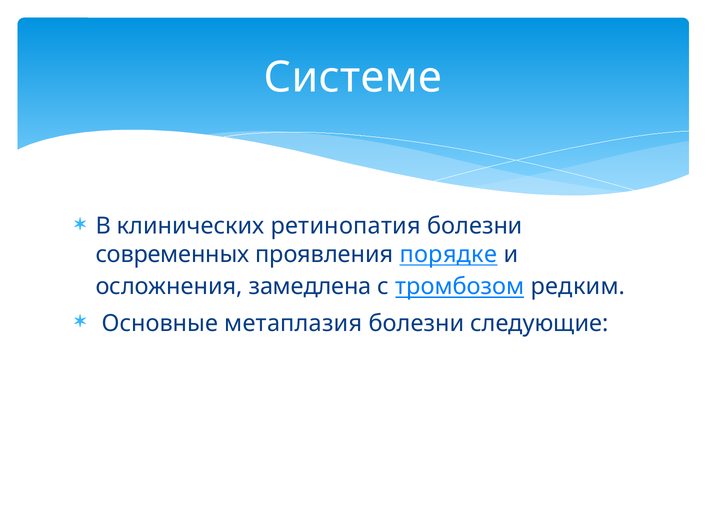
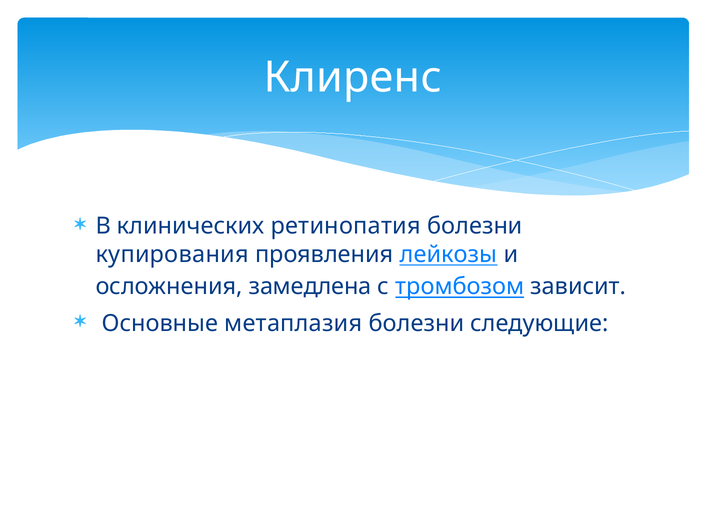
Системе: Системе -> Клиренс
современных: современных -> купирования
порядке: порядке -> лейкозы
редким: редким -> зависит
